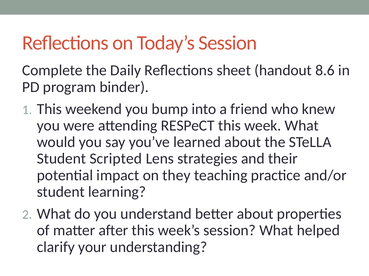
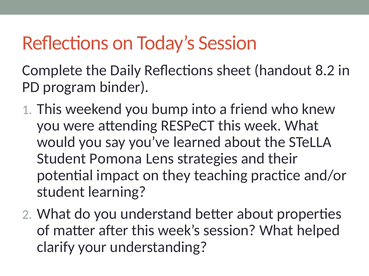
8.6: 8.6 -> 8.2
Scripted: Scripted -> Pomona
